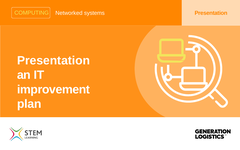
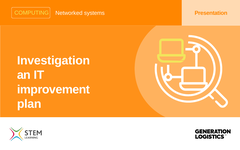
Presentation at (53, 61): Presentation -> Investigation
